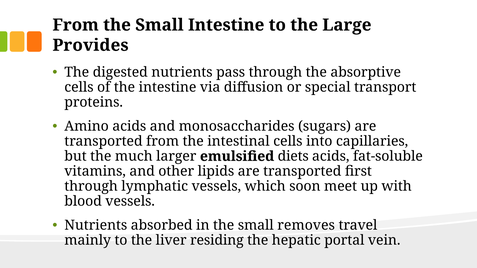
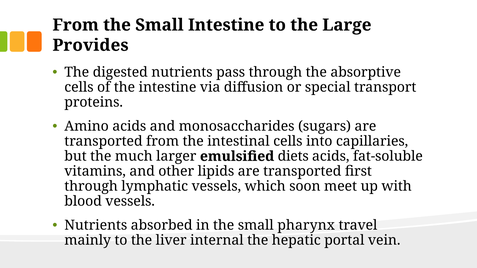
removes: removes -> pharynx
residing: residing -> internal
